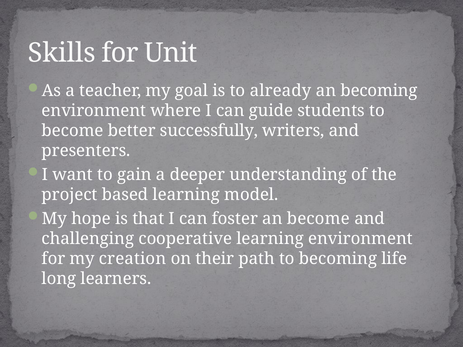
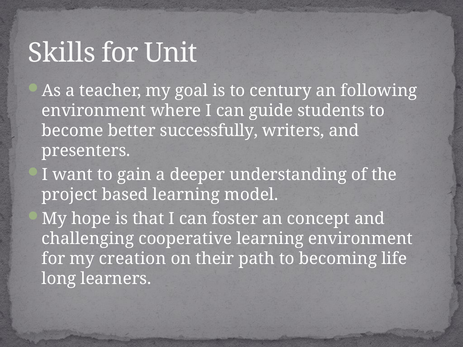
already: already -> century
an becoming: becoming -> following
an become: become -> concept
